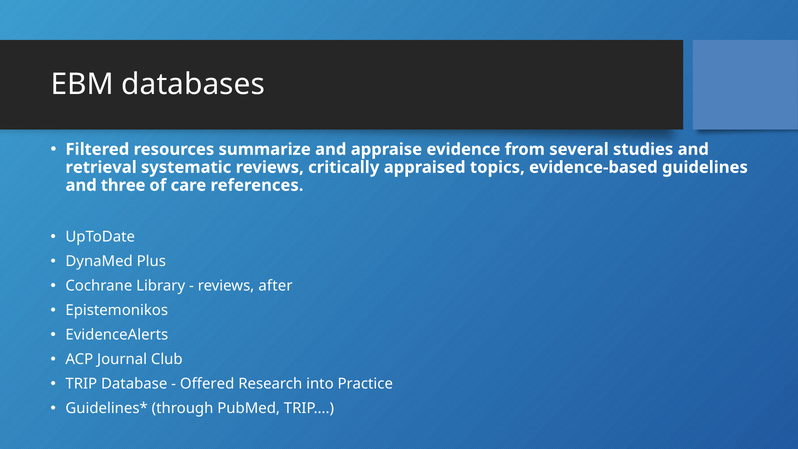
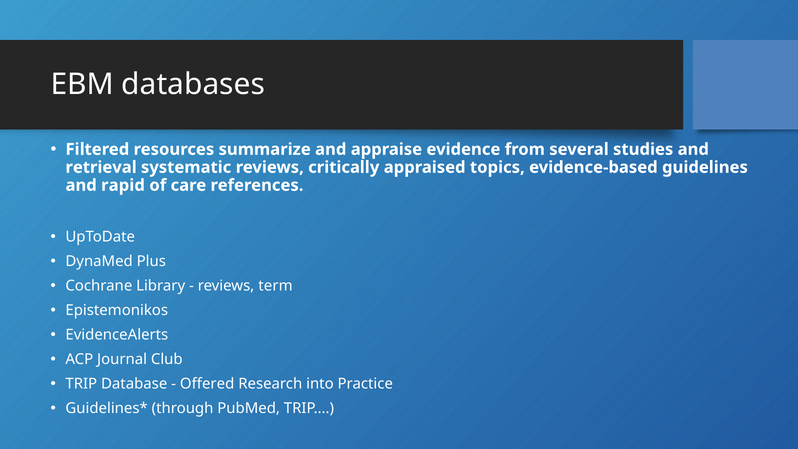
three: three -> rapid
after: after -> term
